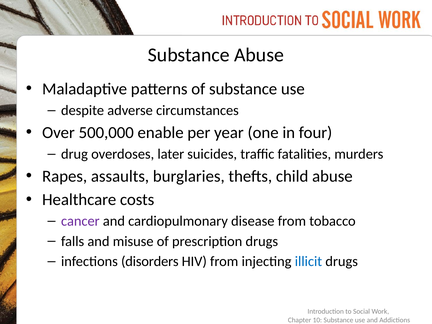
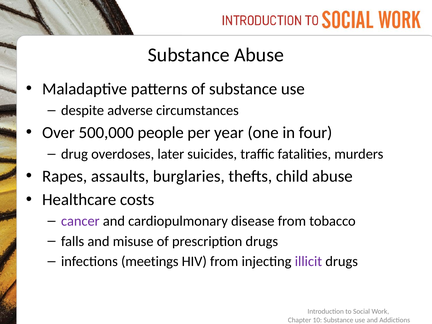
enable: enable -> people
disorders: disorders -> meetings
illicit colour: blue -> purple
